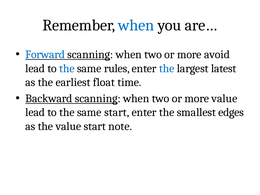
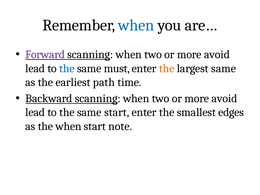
Forward colour: blue -> purple
rules: rules -> must
the at (167, 68) colour: blue -> orange
largest latest: latest -> same
float: float -> path
value at (224, 98): value -> avoid
the value: value -> when
